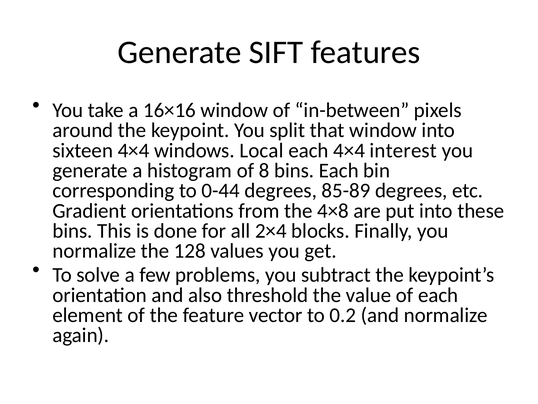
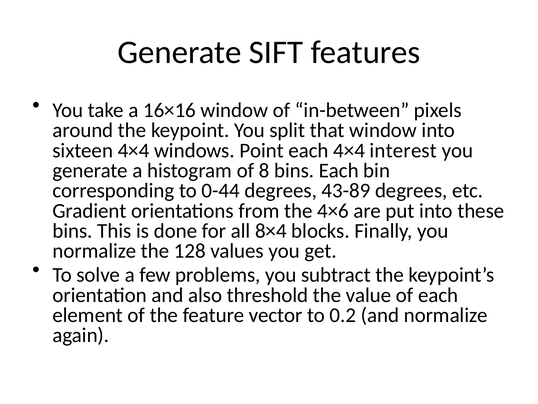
Local: Local -> Point
85-89: 85-89 -> 43-89
4×8: 4×8 -> 4×6
2×4: 2×4 -> 8×4
